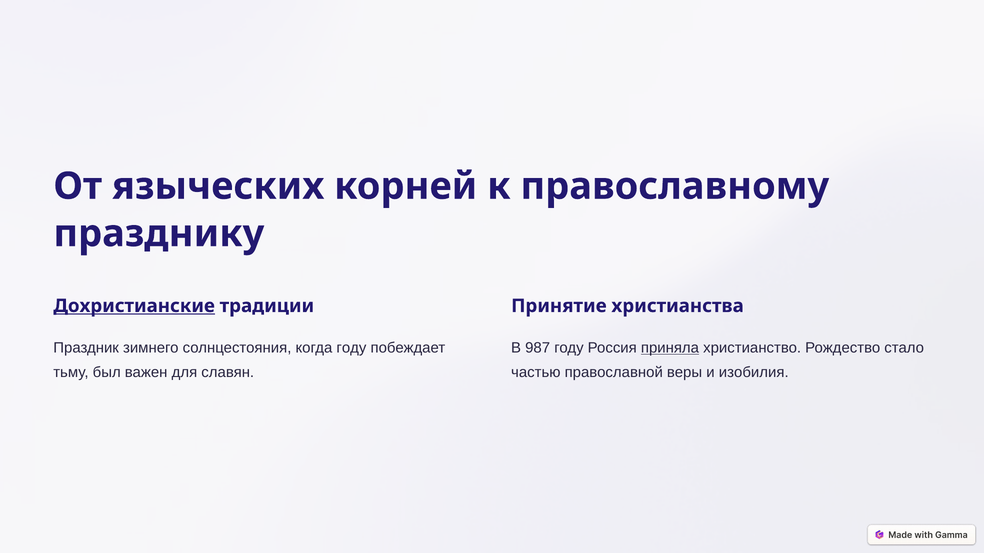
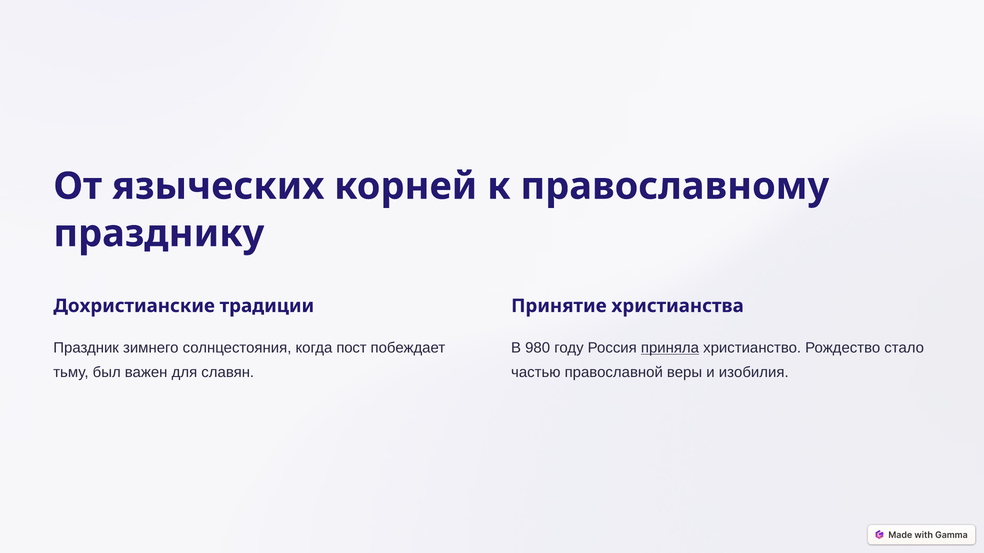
Дохристианские underline: present -> none
когда году: году -> пост
987: 987 -> 980
